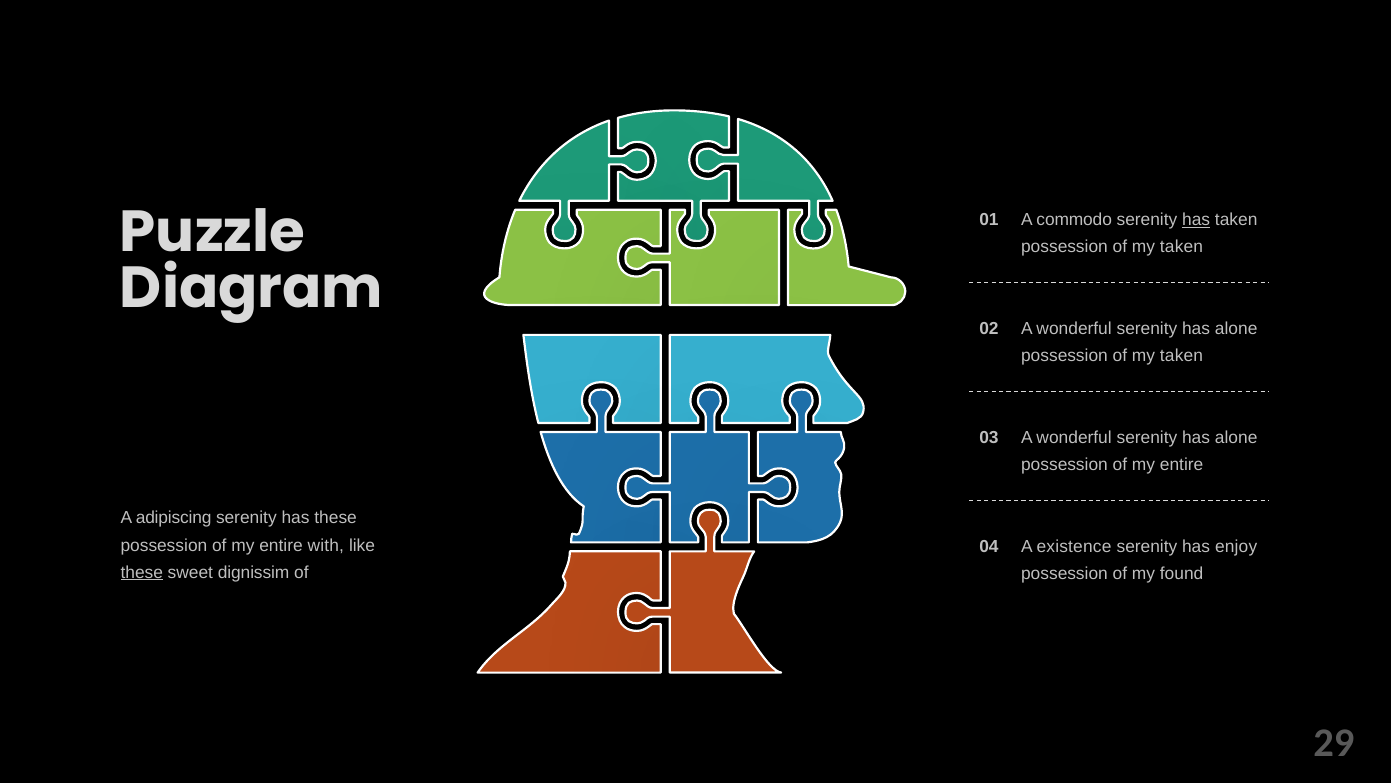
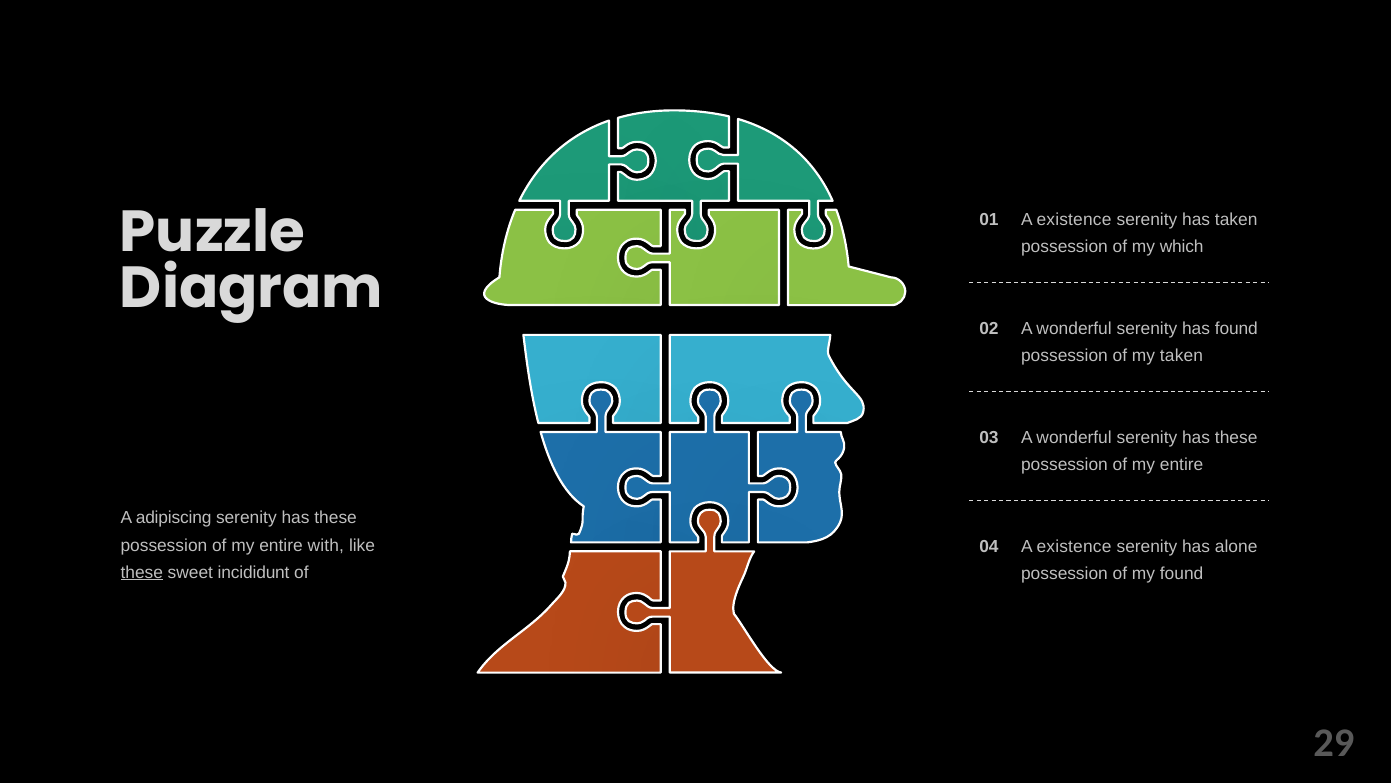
commodo at (1074, 220): commodo -> existence
has at (1196, 220) underline: present -> none
taken at (1182, 247): taken -> which
alone at (1236, 328): alone -> found
alone at (1236, 437): alone -> these
enjoy: enjoy -> alone
dignissim: dignissim -> incididunt
